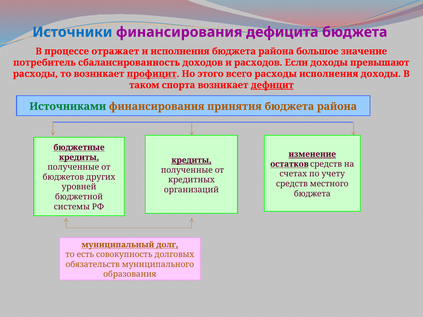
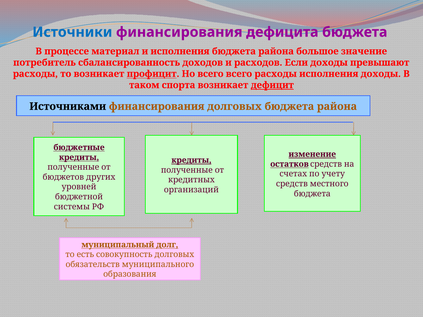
отражает: отражает -> материал
Но этого: этого -> всего
Источниками colour: green -> black
финансирования принятия: принятия -> долговых
